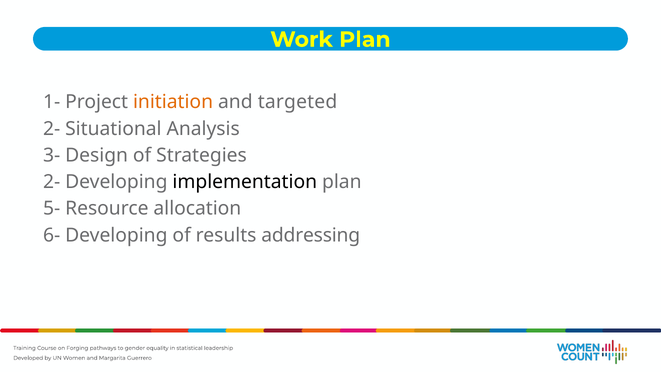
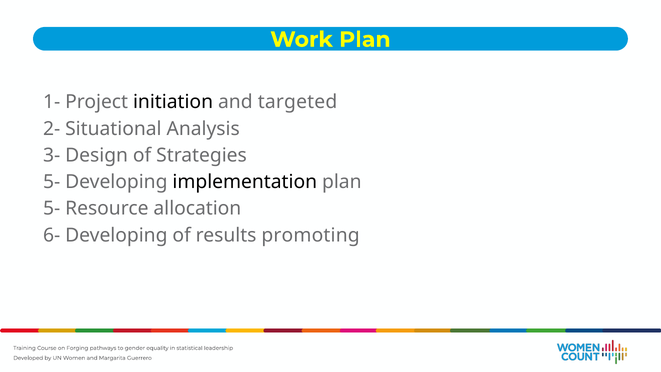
initiation colour: orange -> black
2- at (52, 182): 2- -> 5-
addressing: addressing -> promoting
